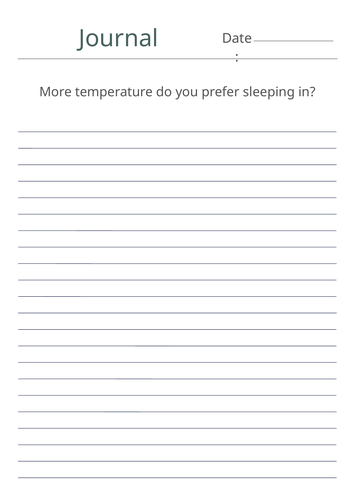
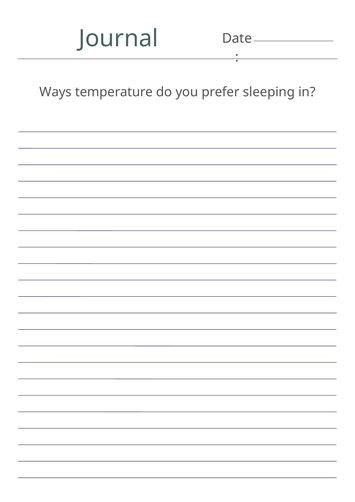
More: More -> Ways
